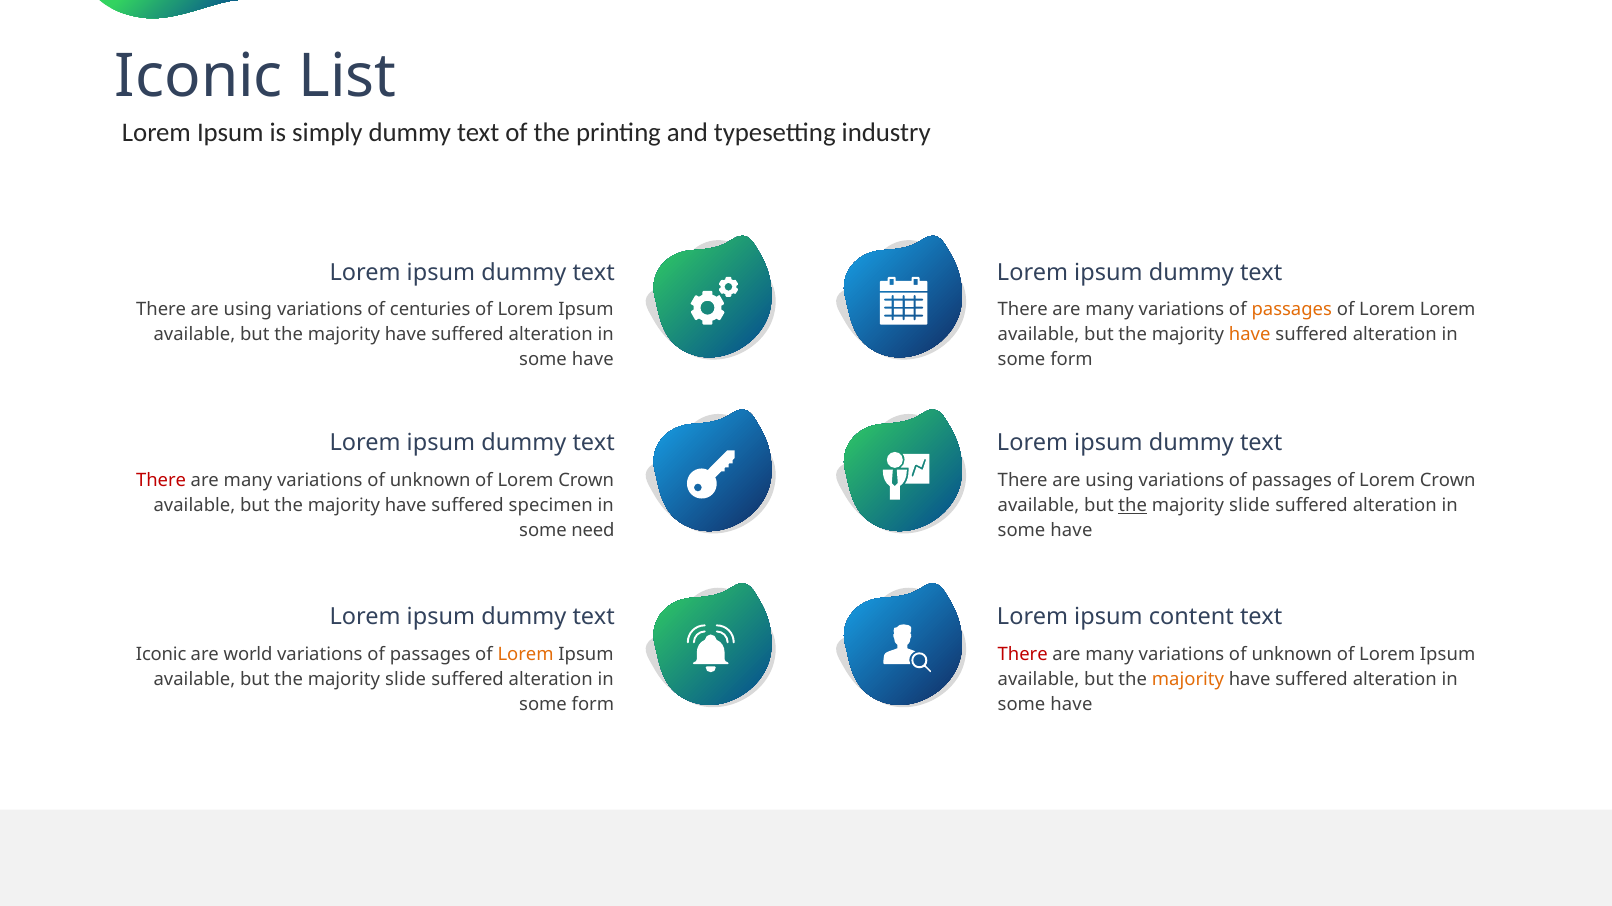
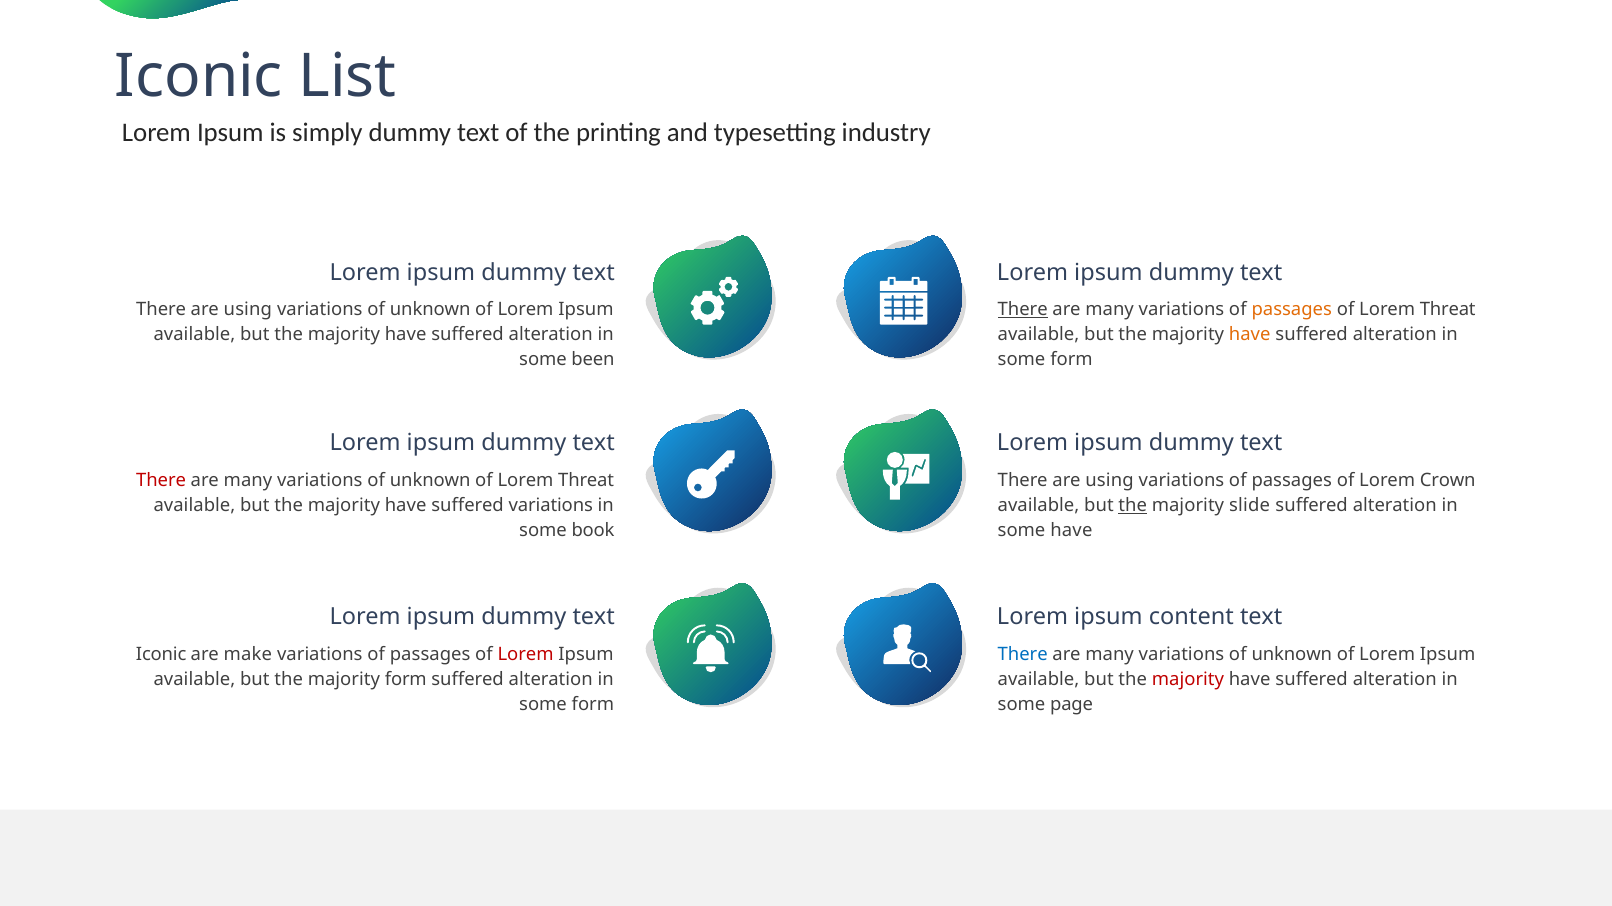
centuries at (430, 310): centuries -> unknown
There at (1023, 310) underline: none -> present
Lorem at (1448, 310): Lorem -> Threat
have at (593, 360): have -> been
Crown at (586, 481): Crown -> Threat
suffered specimen: specimen -> variations
need: need -> book
world: world -> make
Lorem at (526, 655) colour: orange -> red
There at (1023, 655) colour: red -> blue
slide at (406, 680): slide -> form
majority at (1188, 680) colour: orange -> red
have at (1071, 705): have -> page
